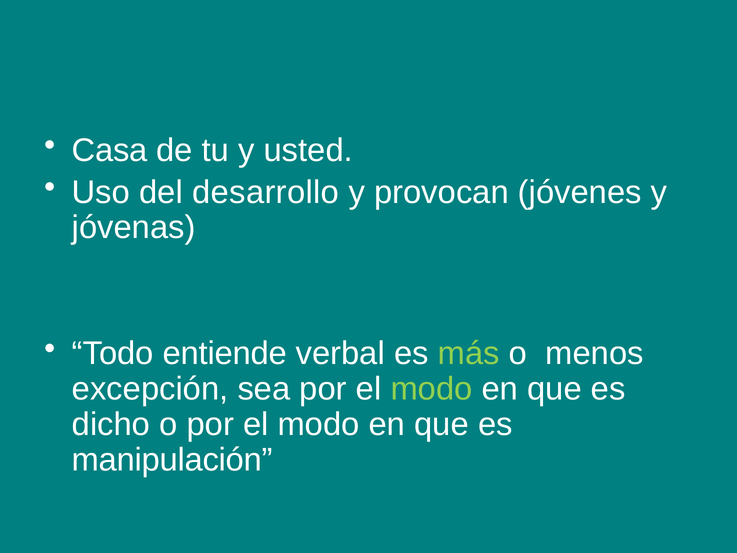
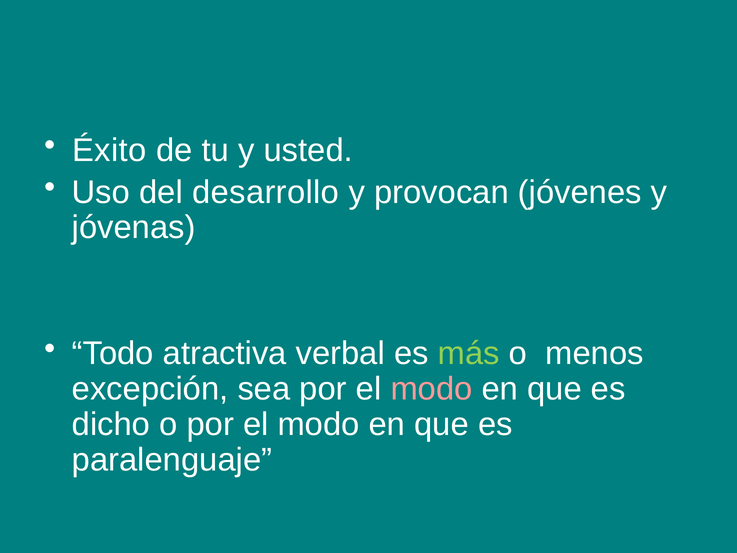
Casa: Casa -> Éxito
entiende: entiende -> atractiva
modo at (431, 389) colour: light green -> pink
manipulación: manipulación -> paralenguaje
